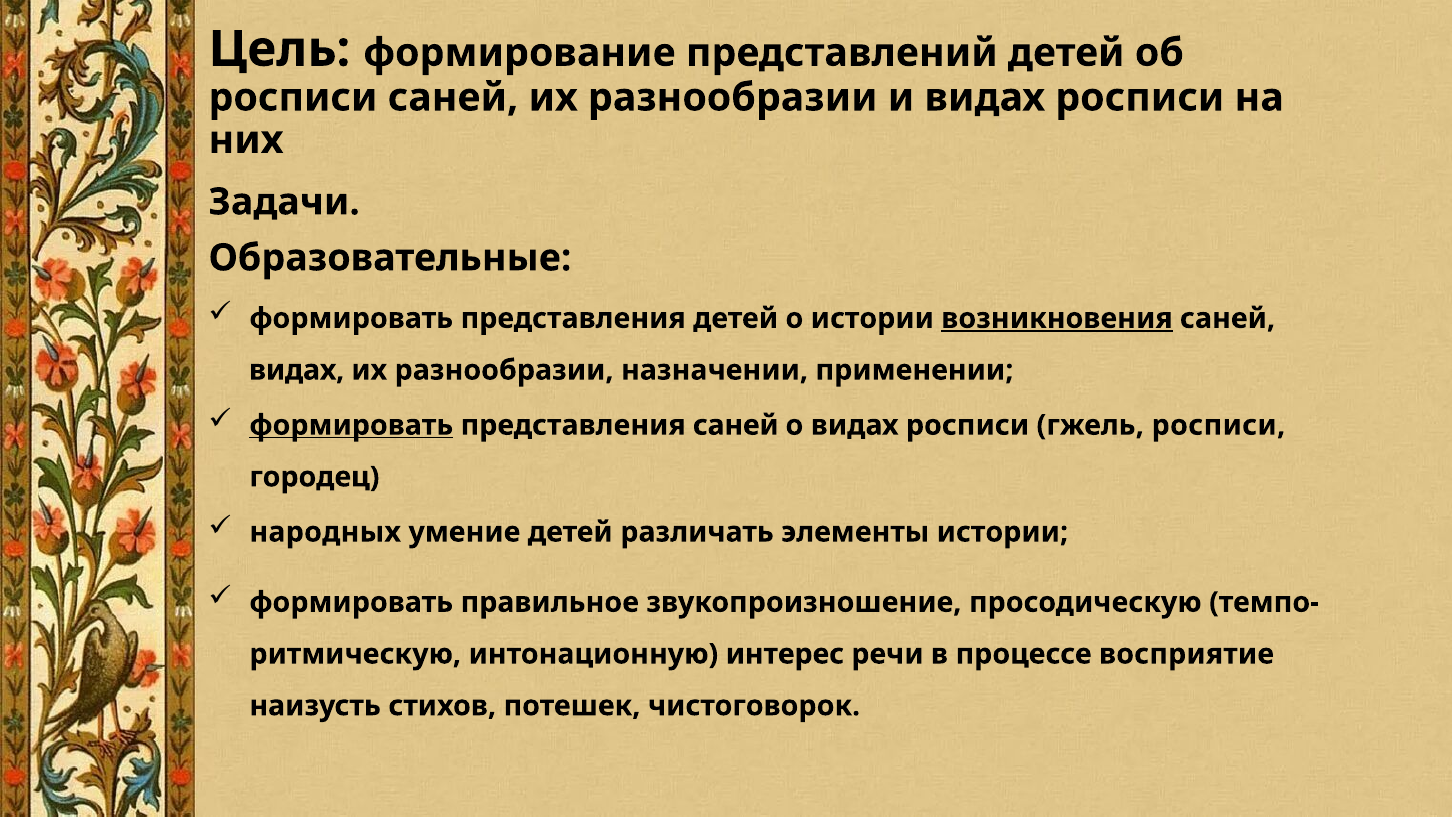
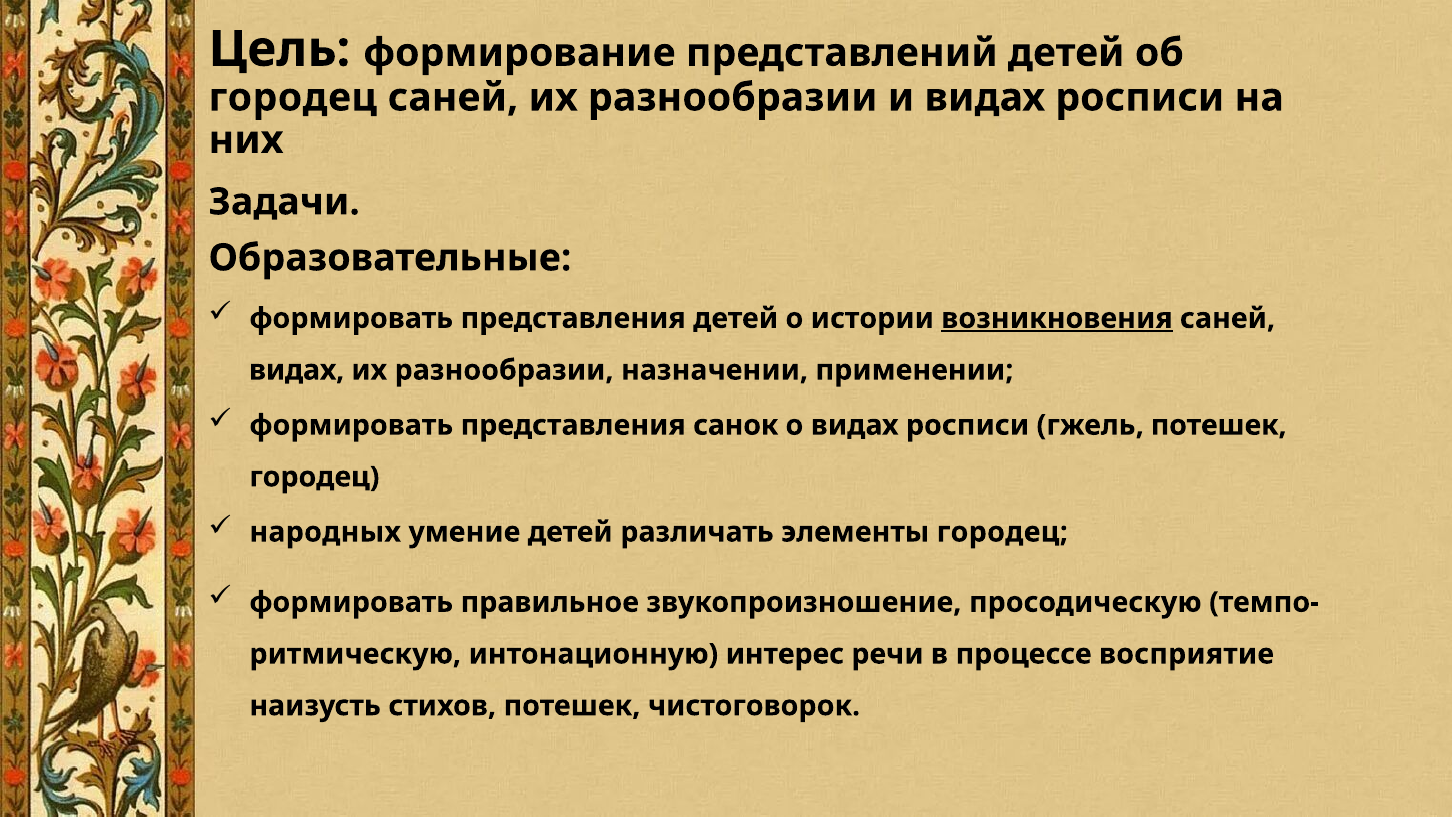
росписи at (293, 98): росписи -> городец
формировать at (351, 425) underline: present -> none
представления саней: саней -> санок
гжель росписи: росписи -> потешек
элементы истории: истории -> городец
